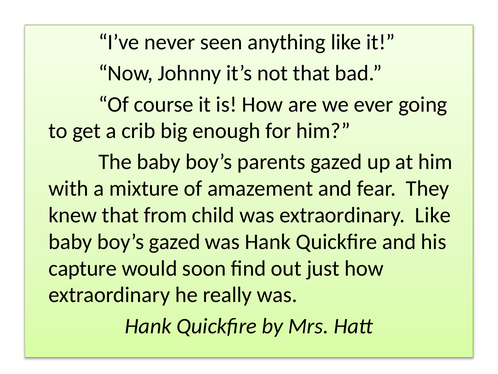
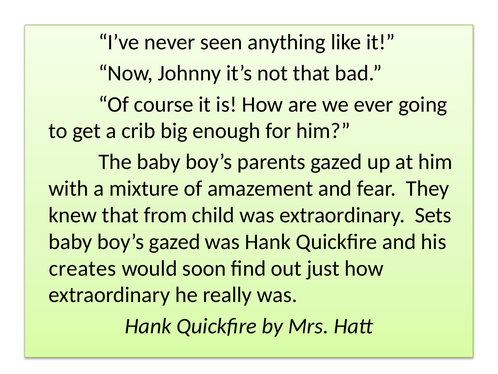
extraordinary Like: Like -> Sets
capture: capture -> creates
